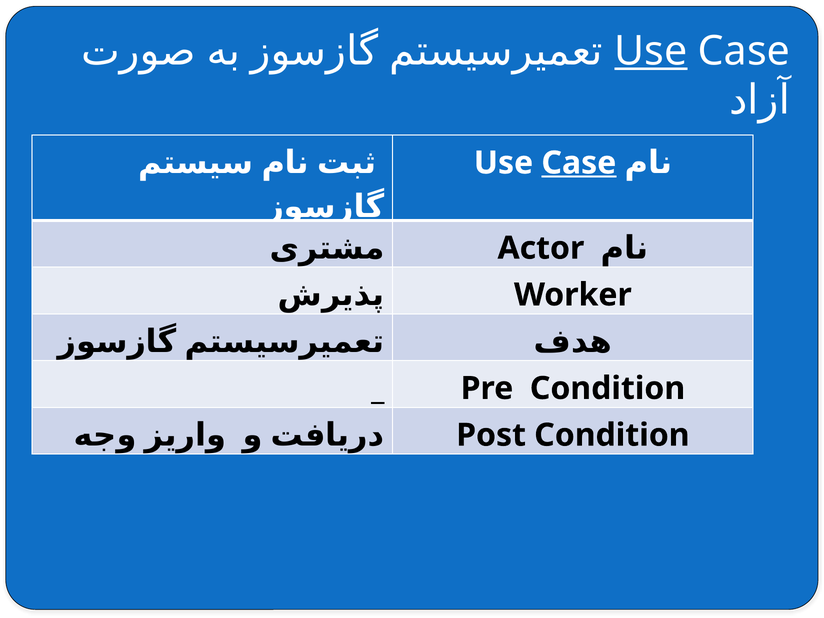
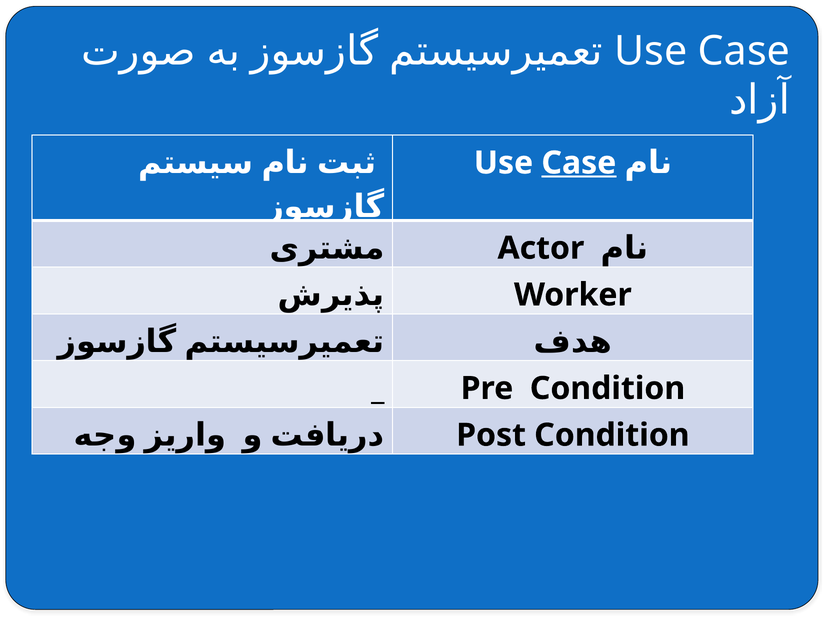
Use at (651, 51) underline: present -> none
